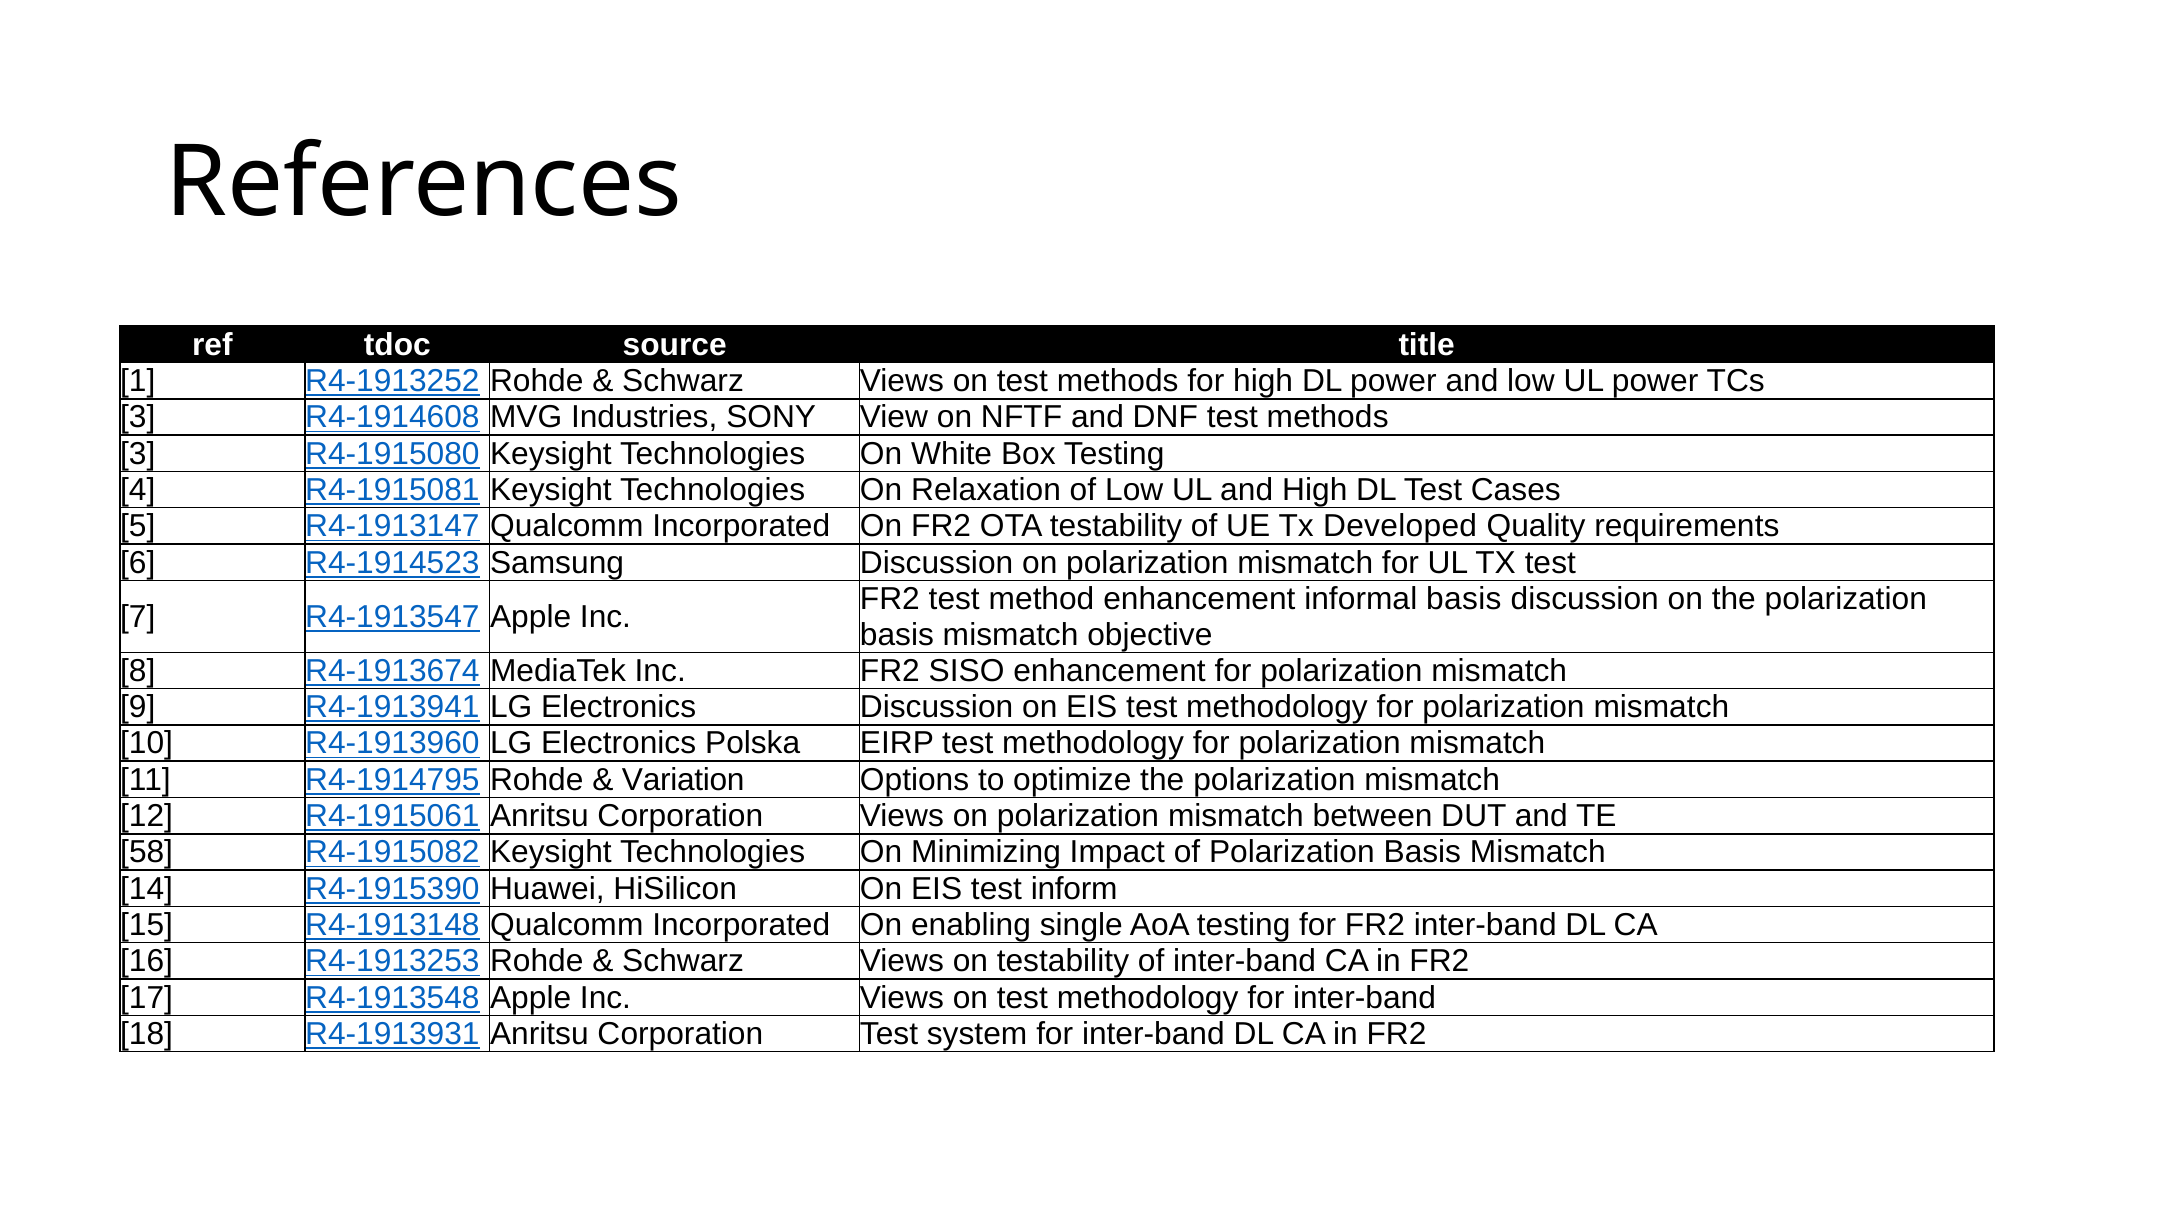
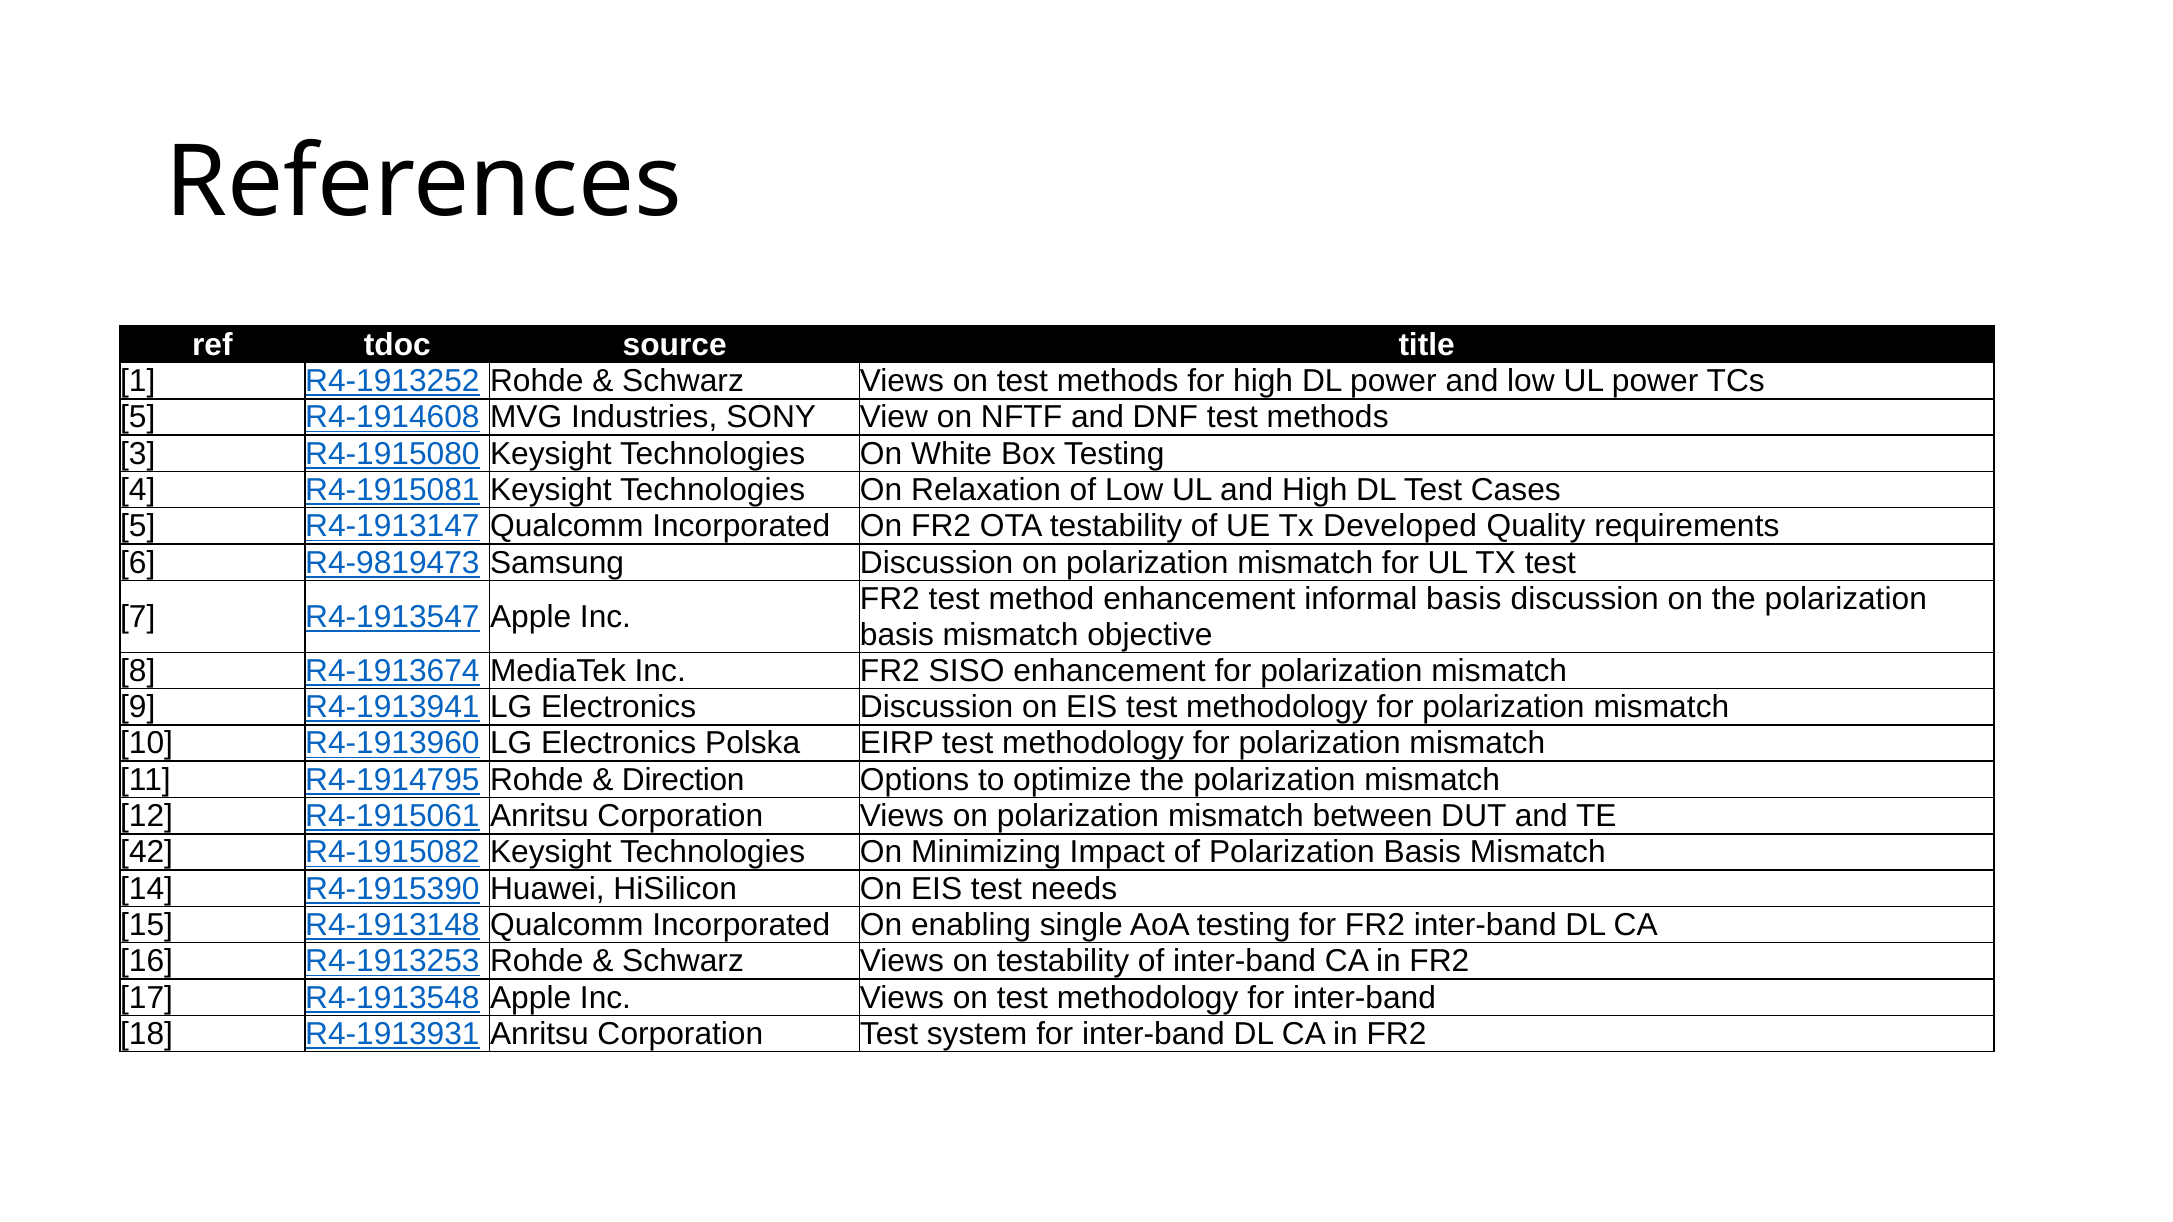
3 at (138, 418): 3 -> 5
R4-1914523: R4-1914523 -> R4-9819473
Variation: Variation -> Direction
58: 58 -> 42
inform: inform -> needs
